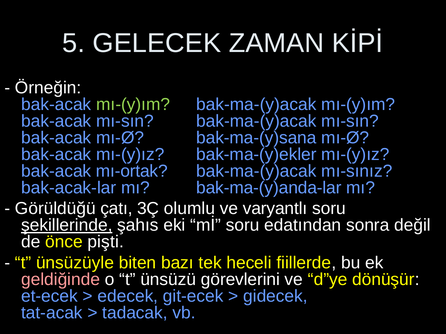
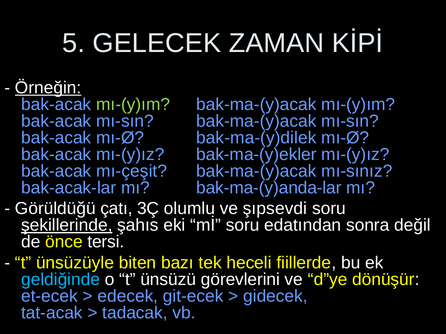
Örneğin underline: none -> present
bak-ma-(y)sana: bak-ma-(y)sana -> bak-ma-(y)dilek
mı-ortak: mı-ortak -> mı-çeşit
varyantlı: varyantlı -> şıpsevdi
pişti: pişti -> tersi
geldiğinde colour: pink -> light blue
